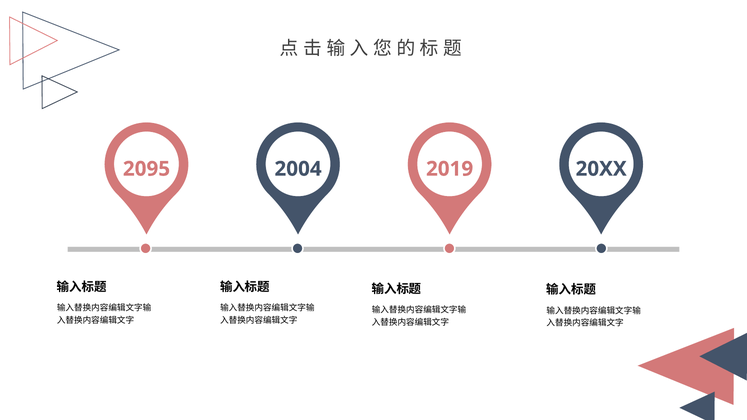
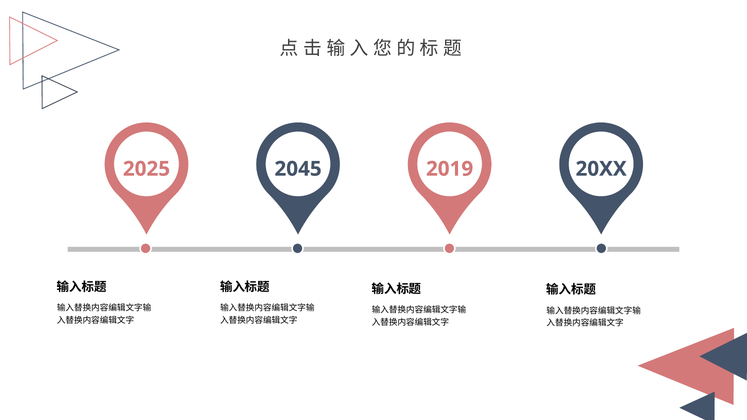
2095: 2095 -> 2025
2004: 2004 -> 2045
